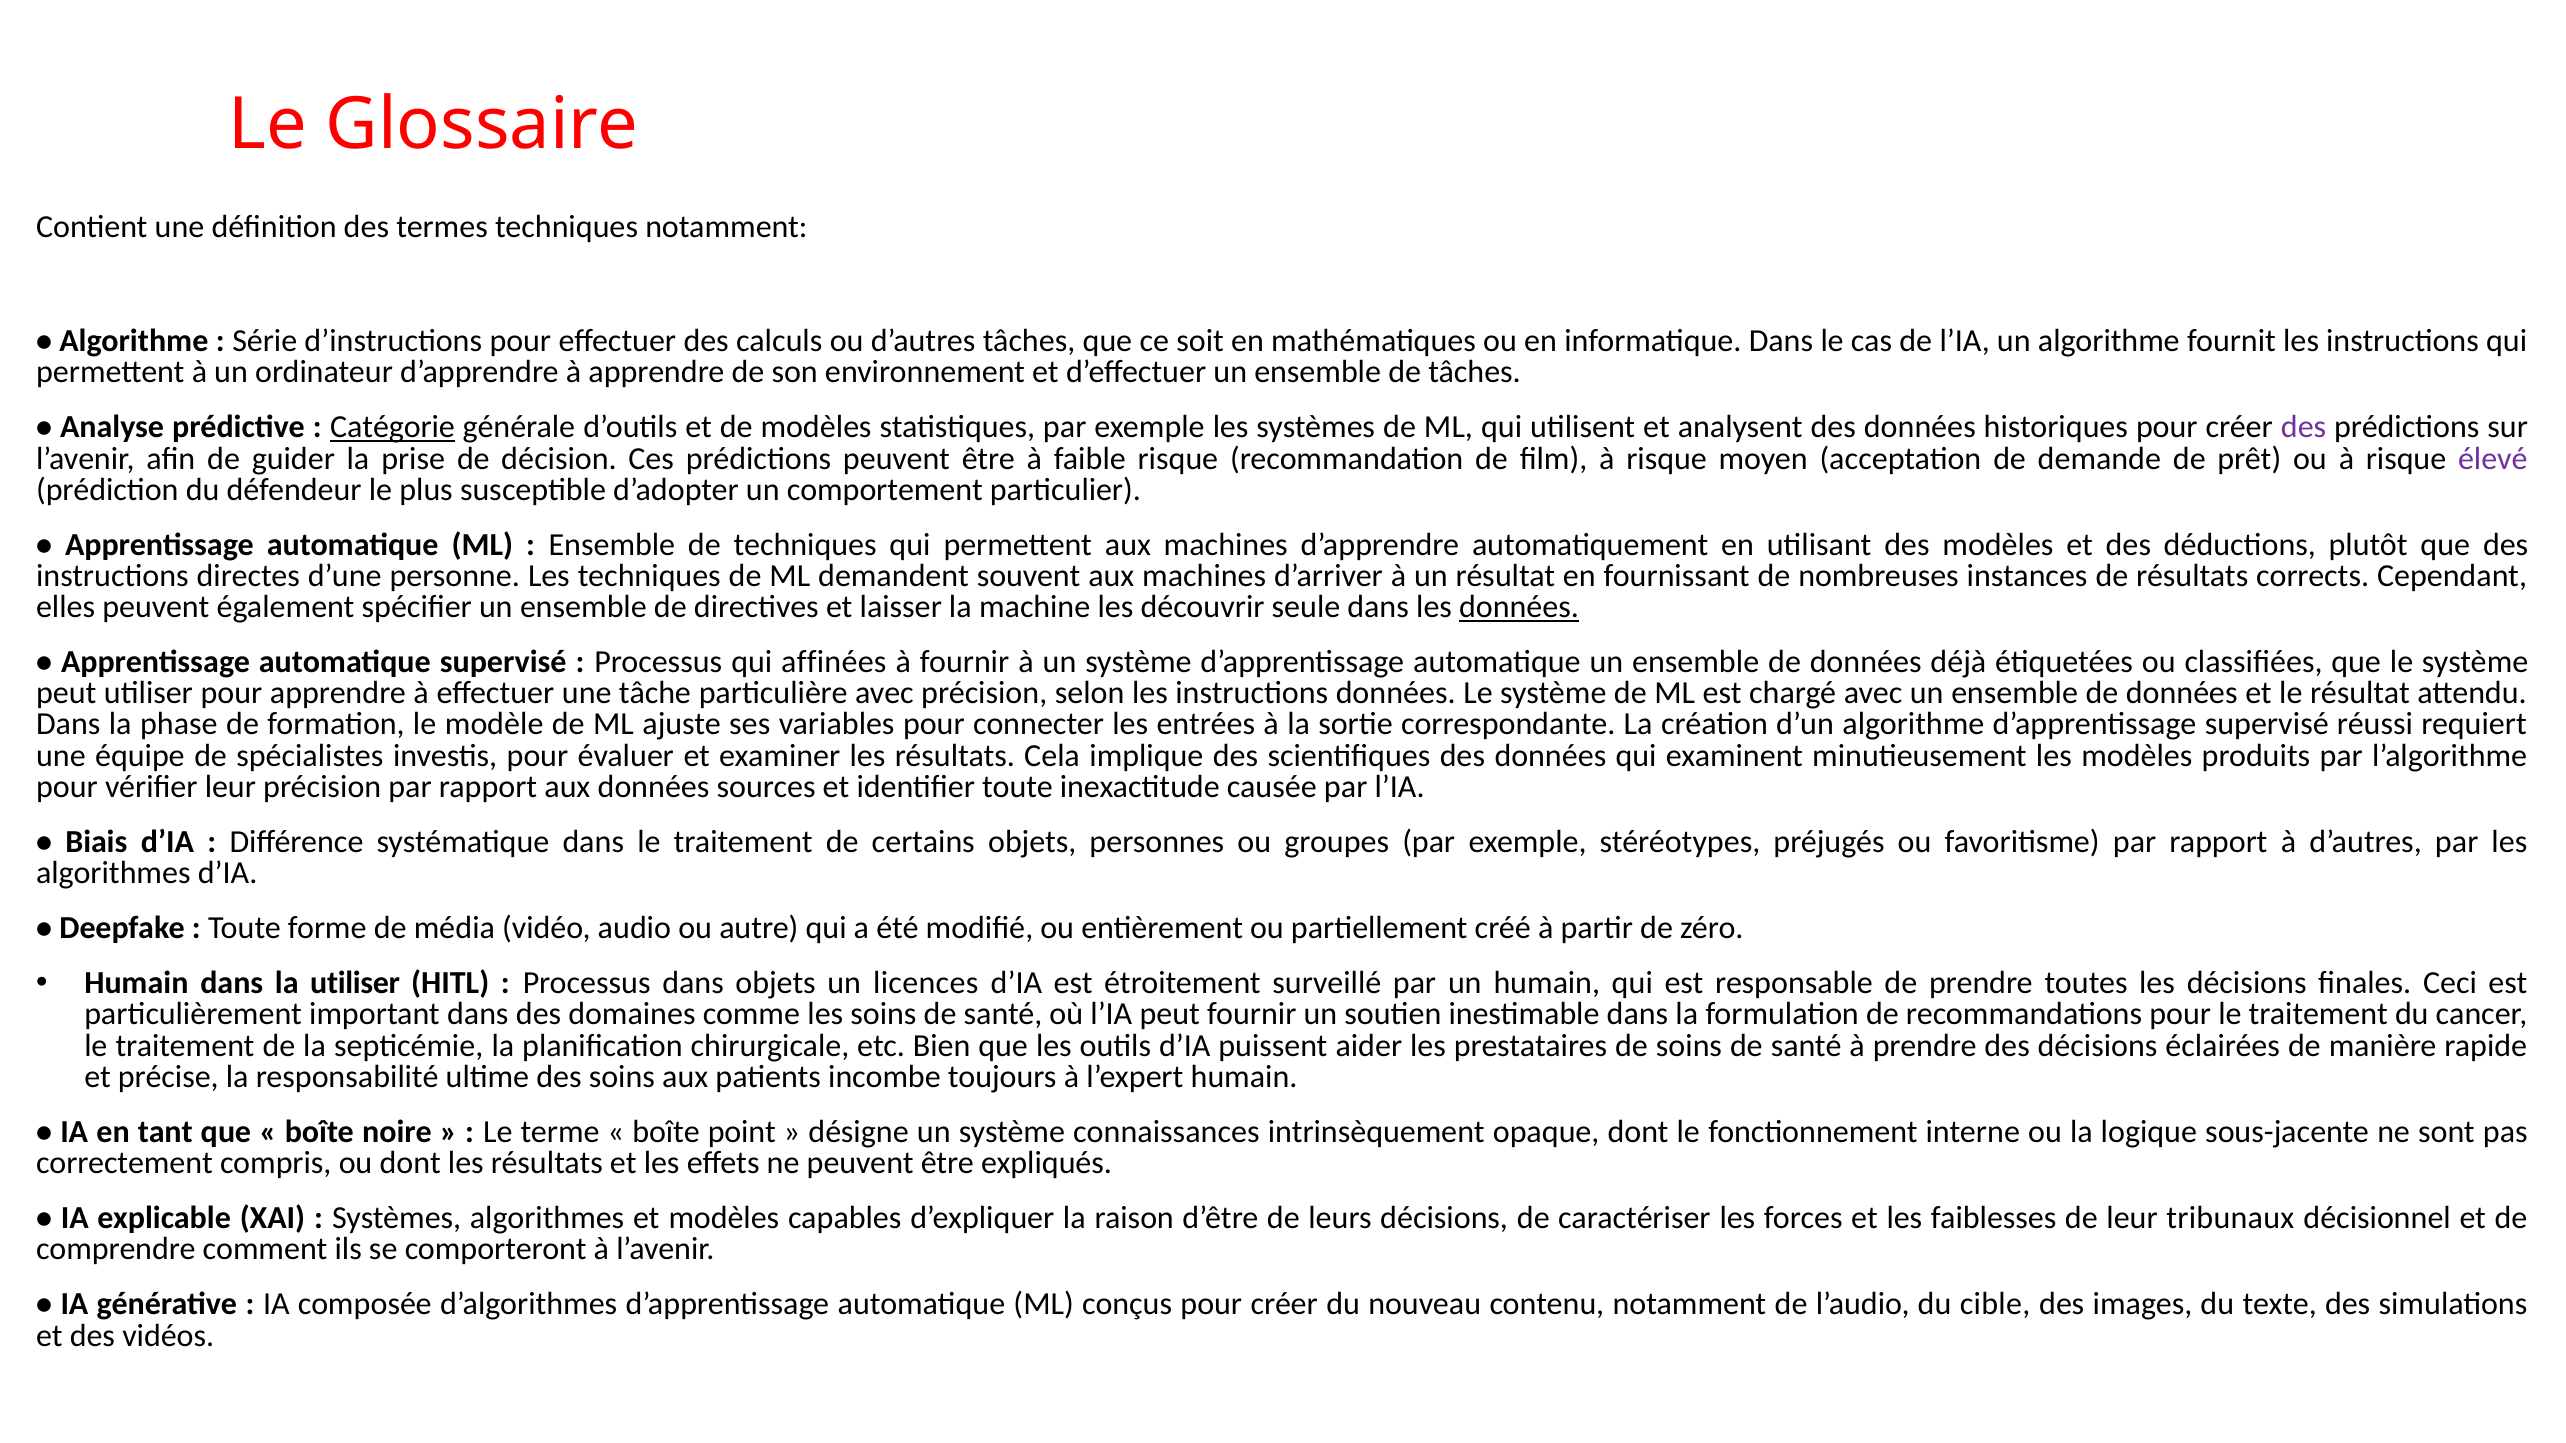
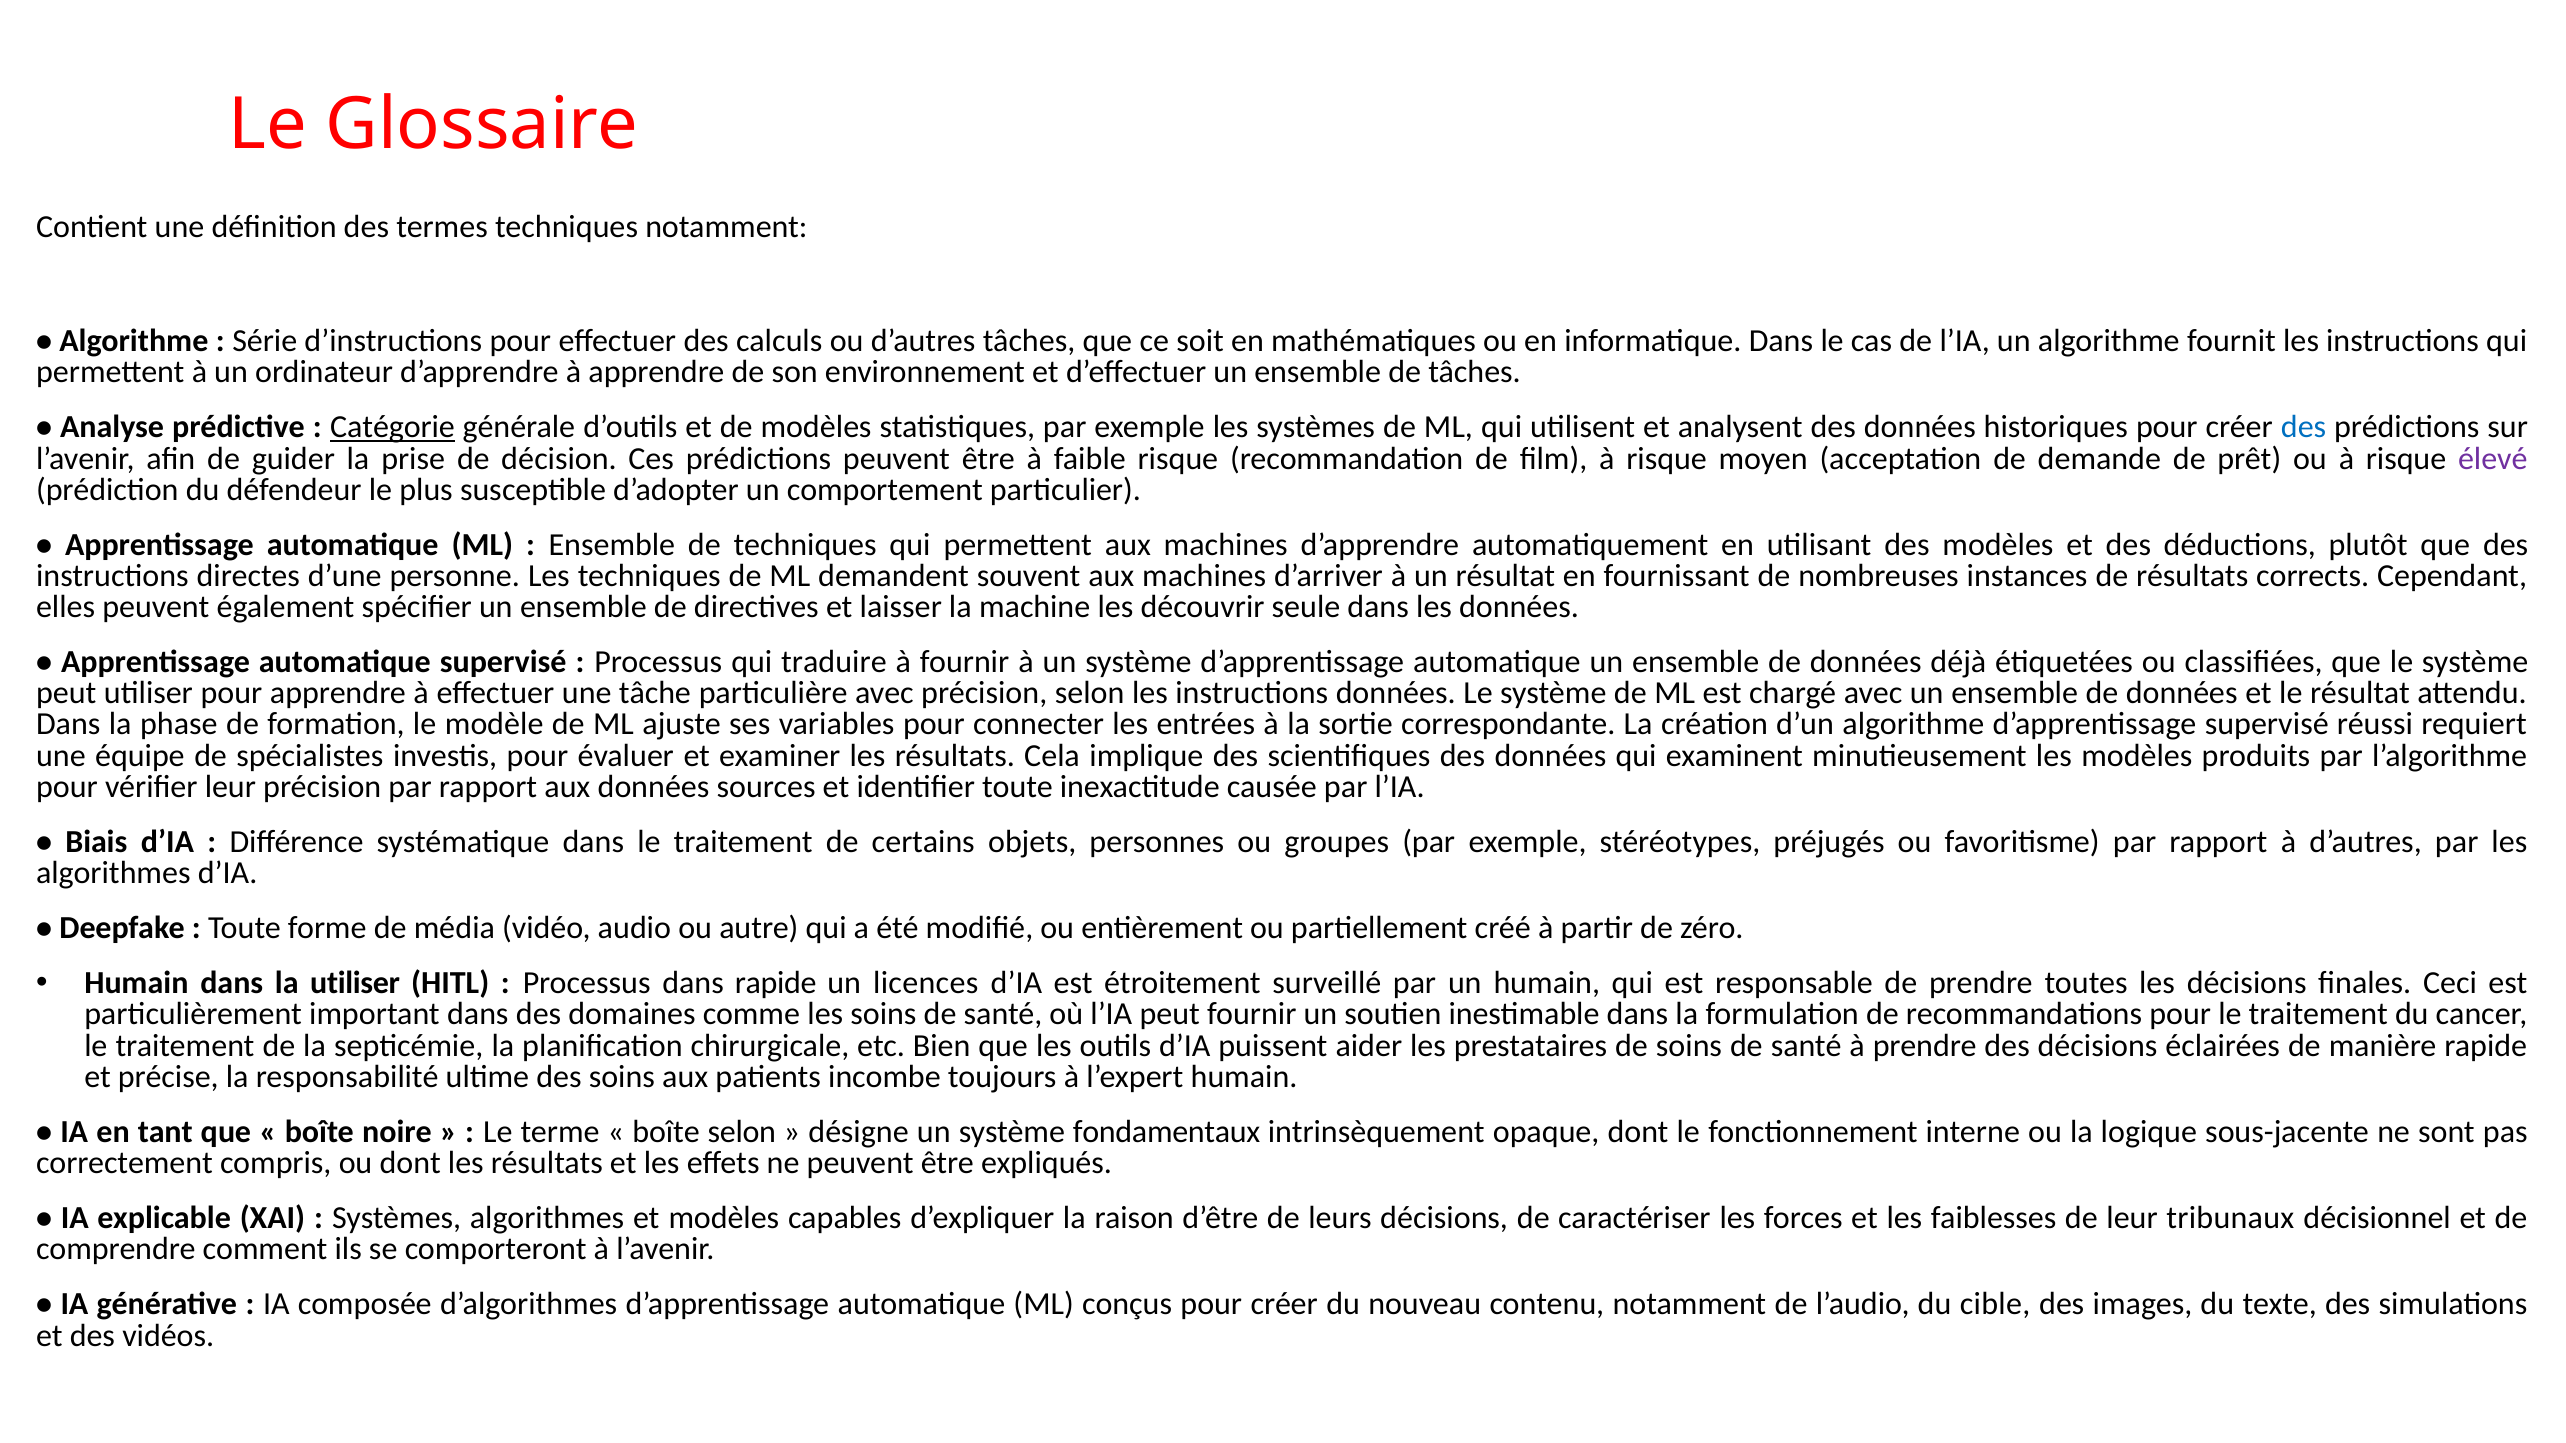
des at (2304, 427) colour: purple -> blue
données at (1519, 607) underline: present -> none
affinées: affinées -> traduire
dans objets: objets -> rapide
boîte point: point -> selon
connaissances: connaissances -> fondamentaux
